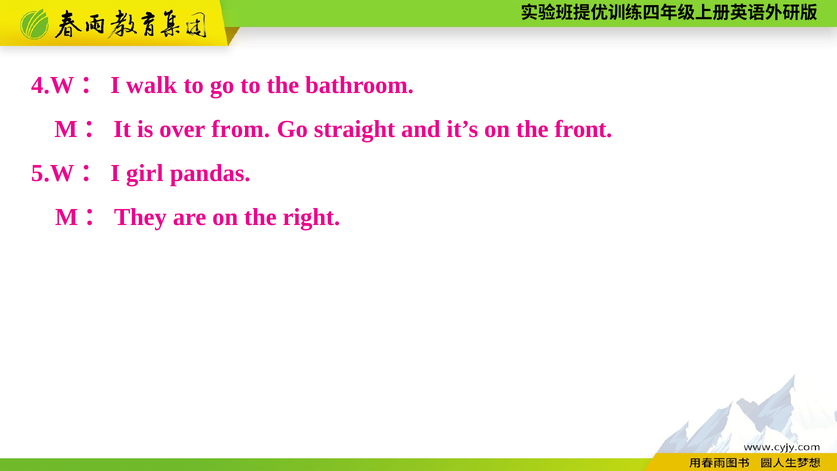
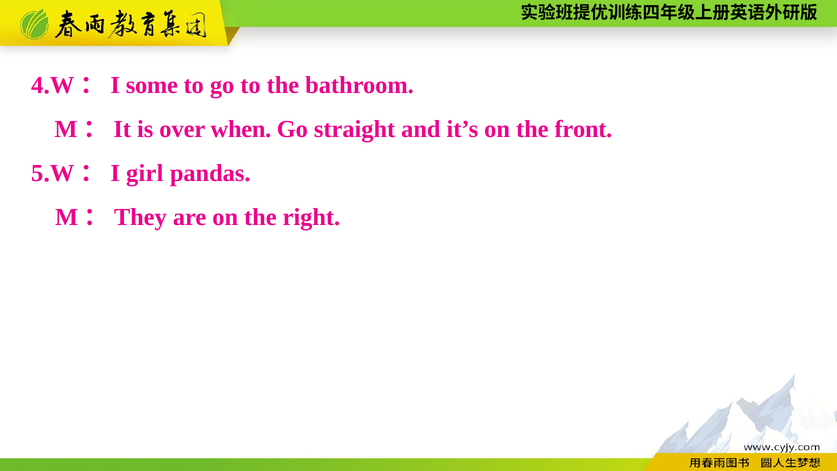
walk: walk -> some
from: from -> when
